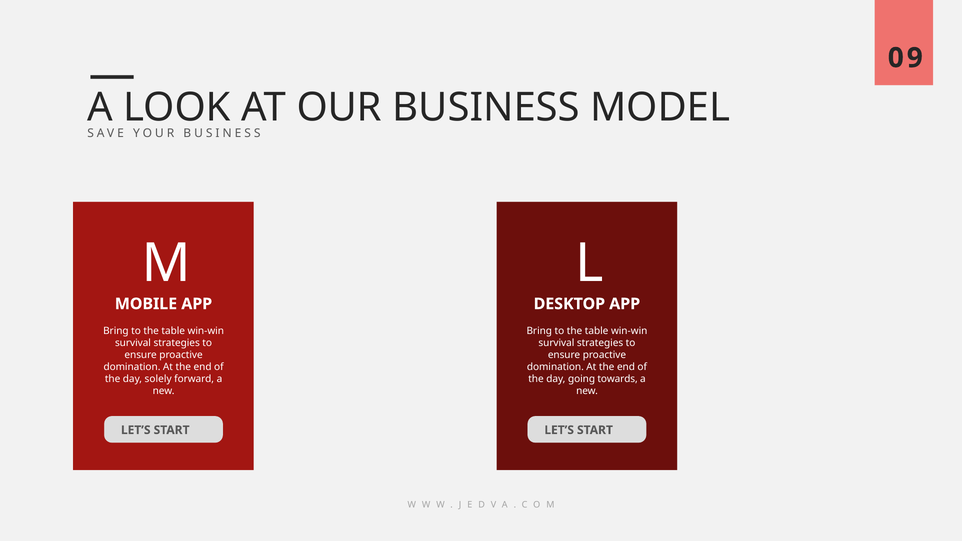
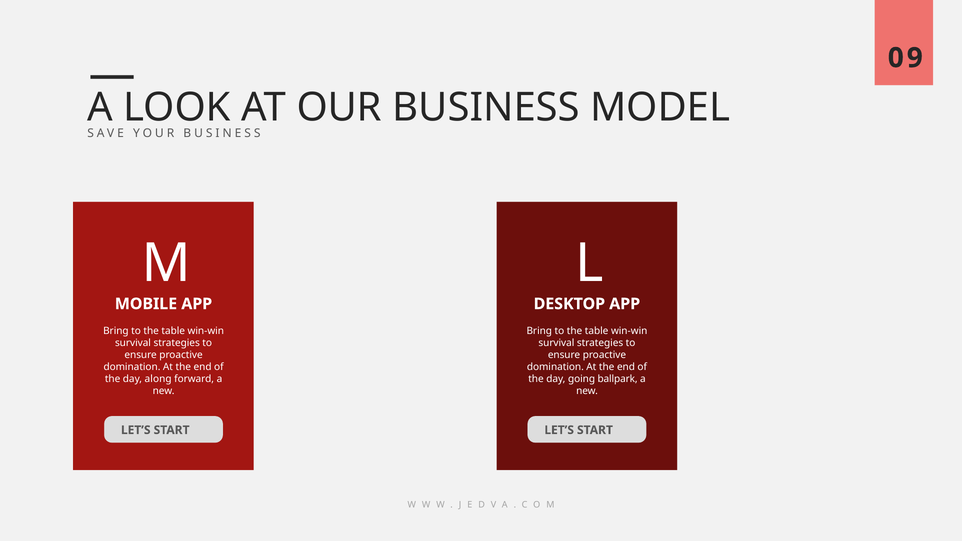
solely: solely -> along
towards: towards -> ballpark
